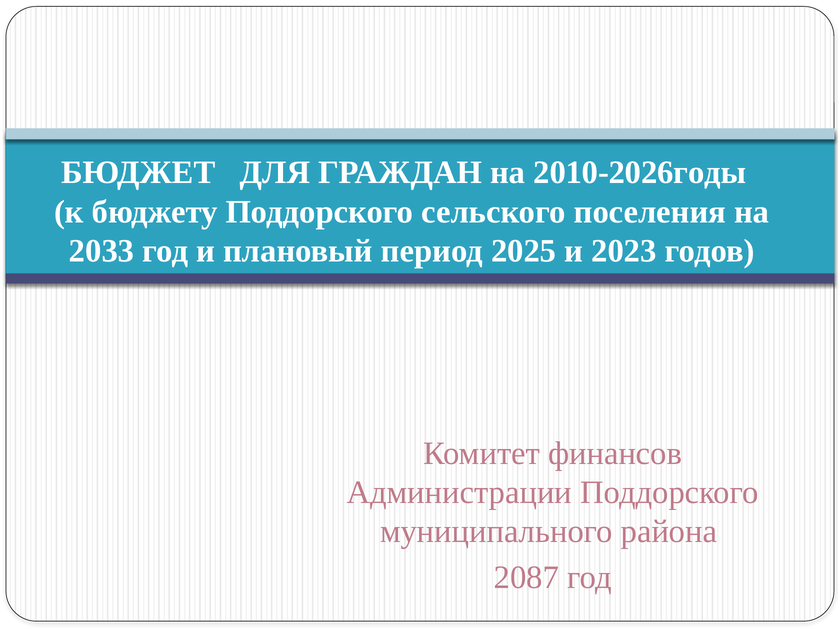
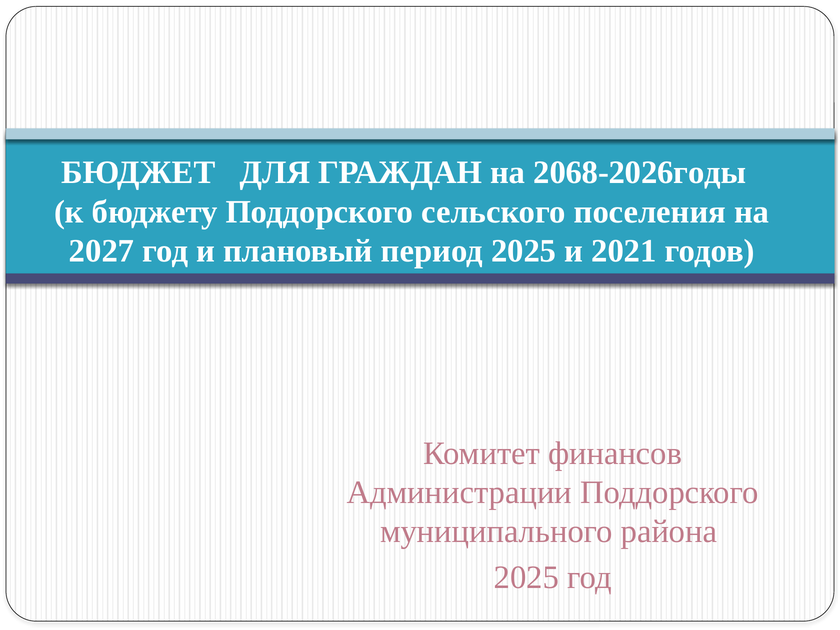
2010-2026годы: 2010-2026годы -> 2068-2026годы
2033: 2033 -> 2027
2023: 2023 -> 2021
2087 at (526, 578): 2087 -> 2025
